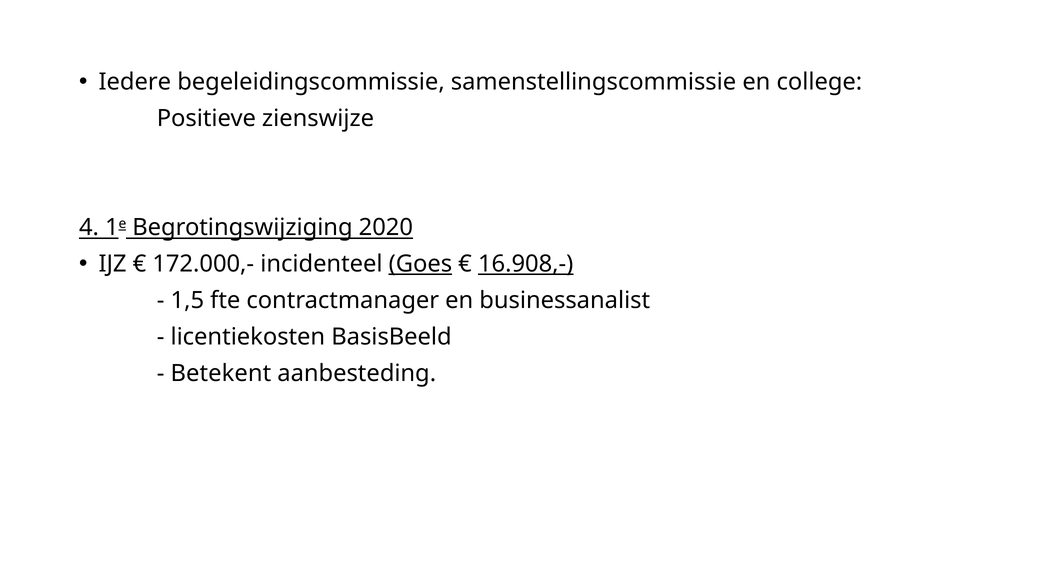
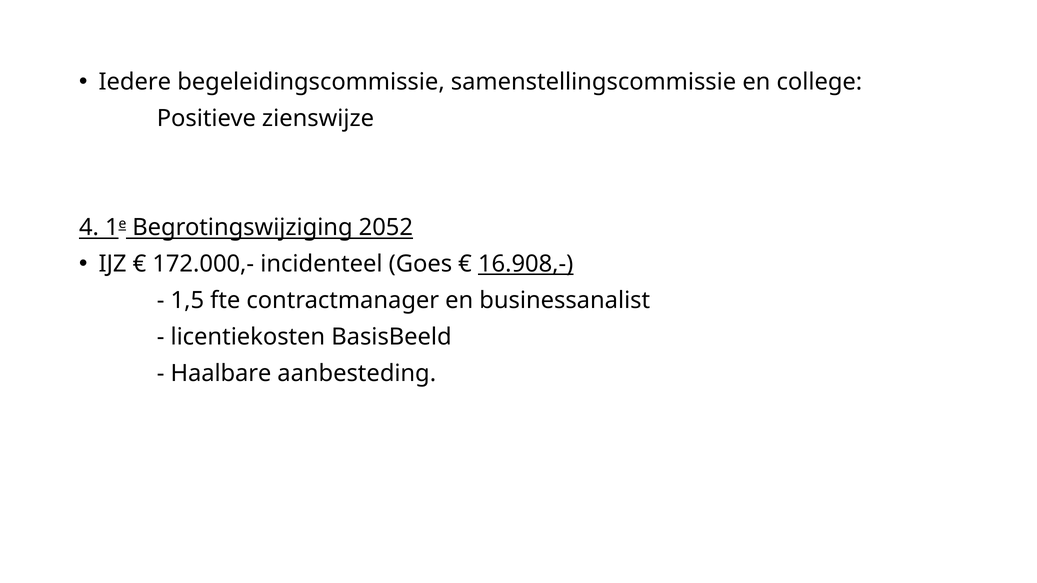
2020: 2020 -> 2052
Goes underline: present -> none
Betekent: Betekent -> Haalbare
